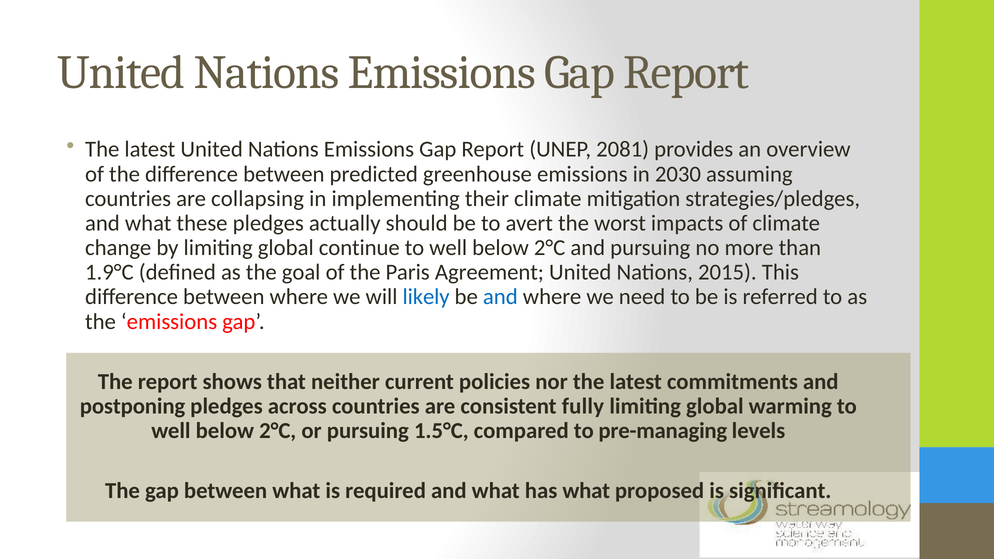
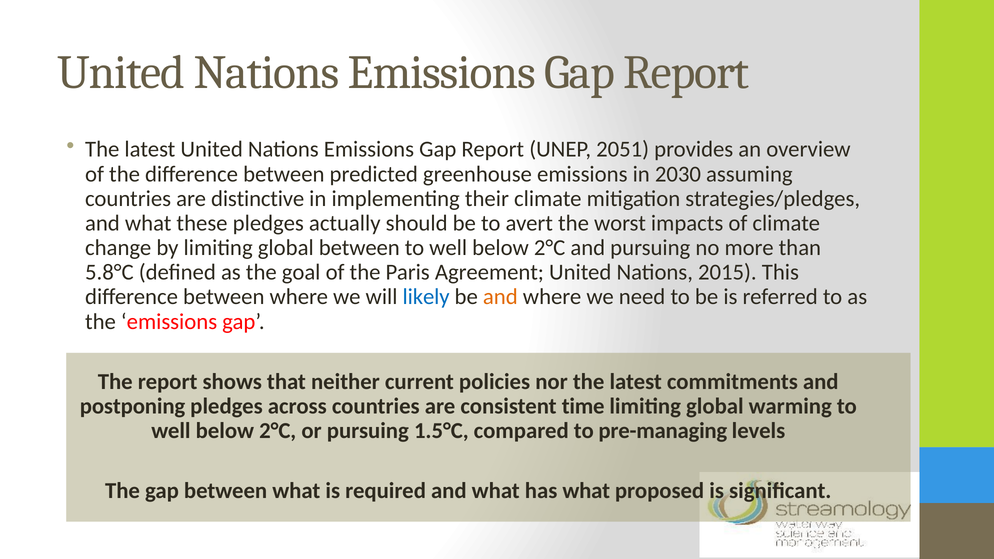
2081: 2081 -> 2051
collapsing: collapsing -> distinctive
global continue: continue -> between
1.9°C: 1.9°C -> 5.8°C
and at (500, 297) colour: blue -> orange
fully: fully -> time
